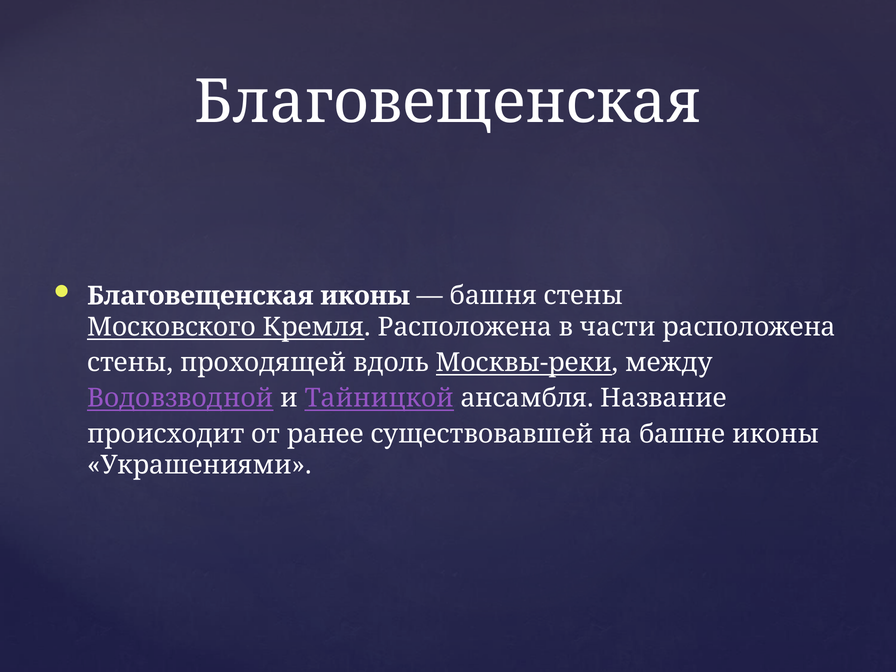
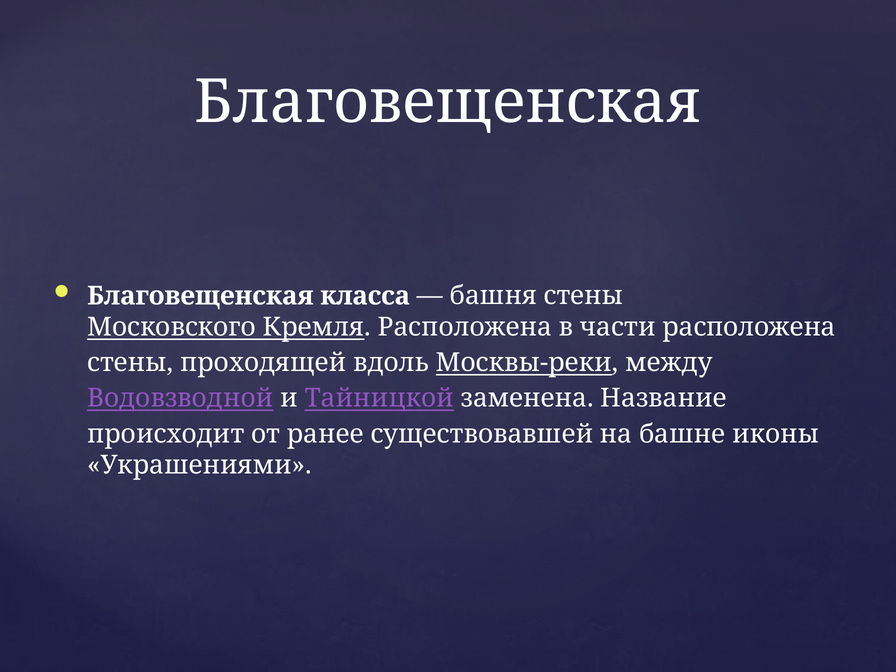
иконы at (365, 296): иконы -> класса
ансамбля: ансамбля -> заменена
